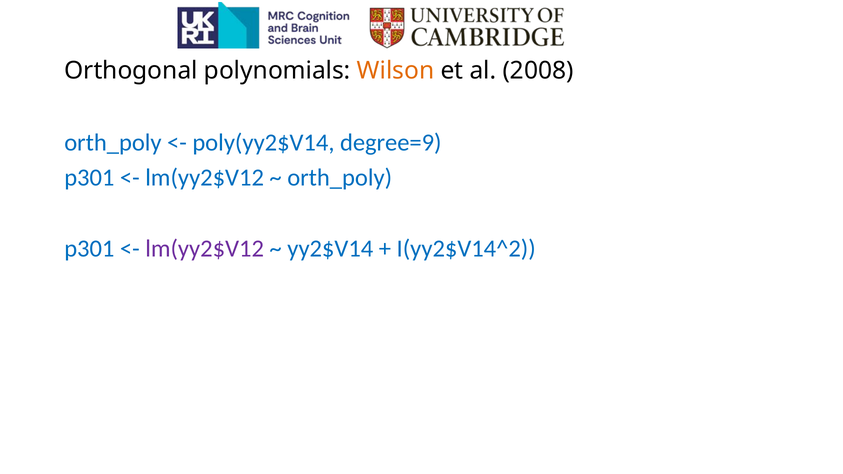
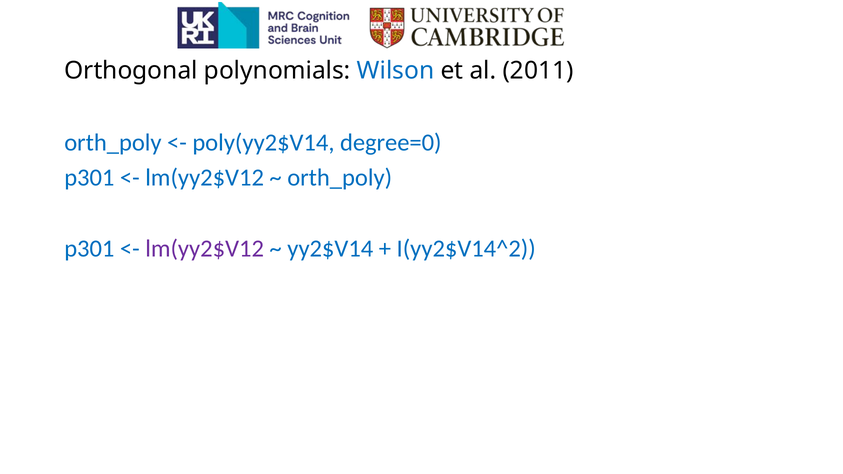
Wilson colour: orange -> blue
2008: 2008 -> 2011
degree=9: degree=9 -> degree=0
